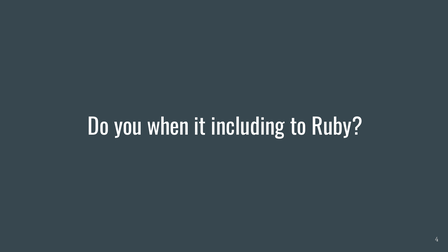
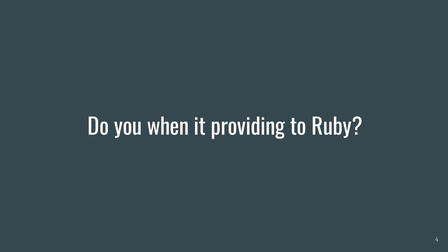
including: including -> providing
